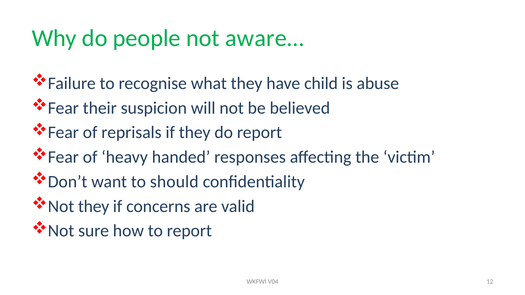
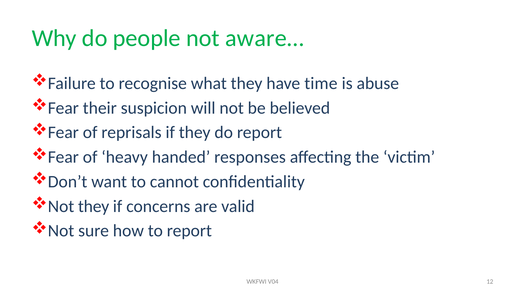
child: child -> time
should: should -> cannot
